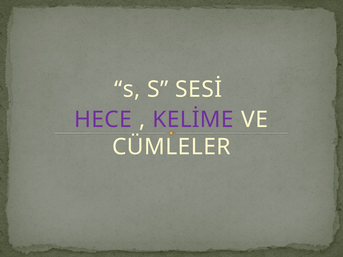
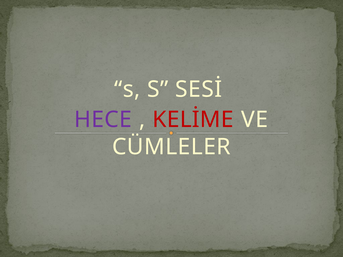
KELİME colour: purple -> red
